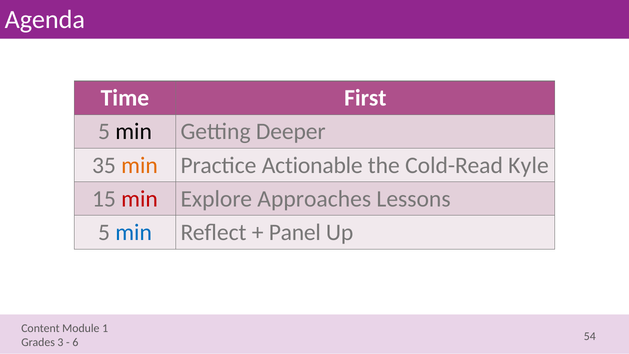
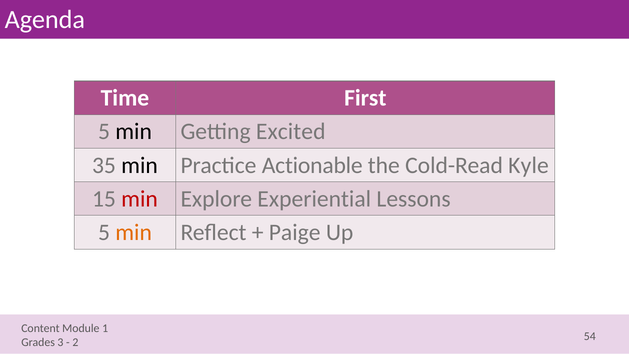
Deeper: Deeper -> Excited
min at (139, 165) colour: orange -> black
Approaches: Approaches -> Experiential
min at (134, 232) colour: blue -> orange
Panel: Panel -> Paige
6: 6 -> 2
